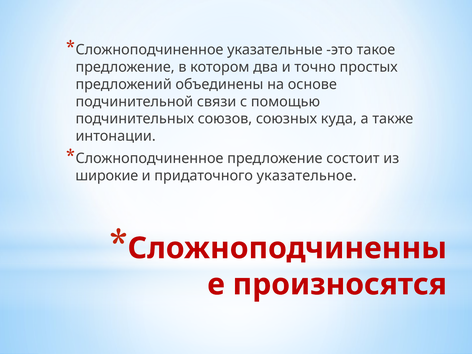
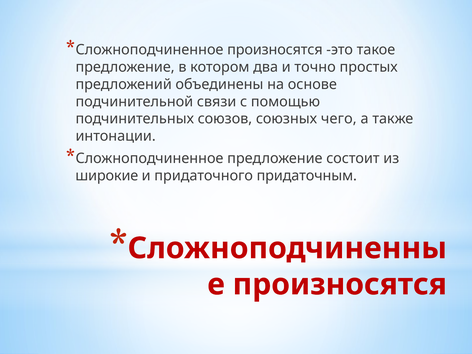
Сложноподчиненное указательные: указательные -> произносятся
куда: куда -> чего
указательное: указательное -> придаточным
